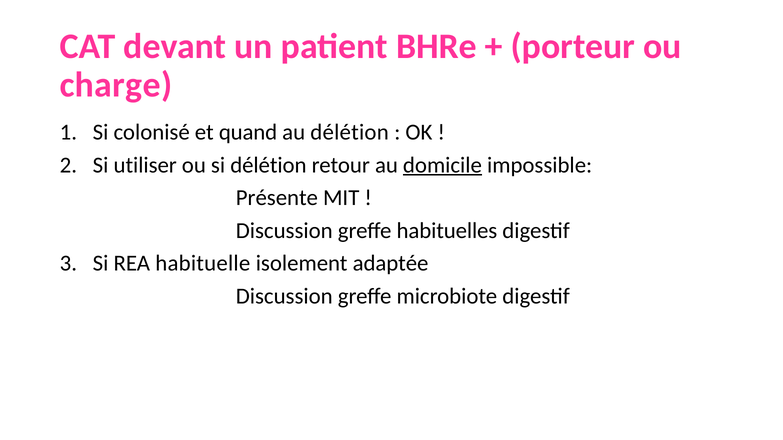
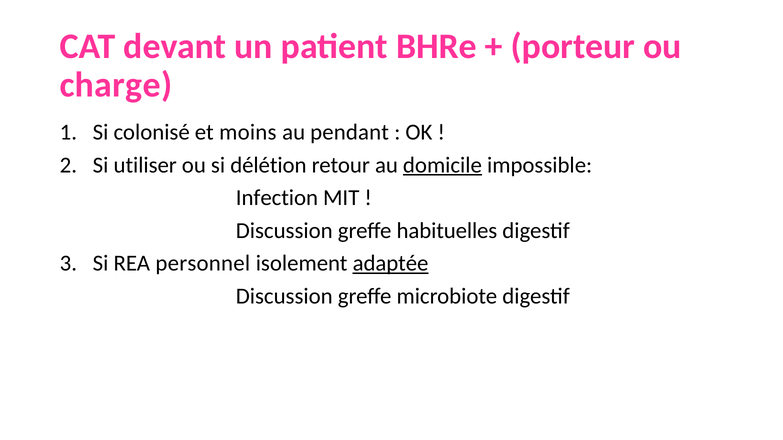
quand: quand -> moins
au délétion: délétion -> pendant
Présente: Présente -> Infection
habituelle: habituelle -> personnel
adaptée underline: none -> present
